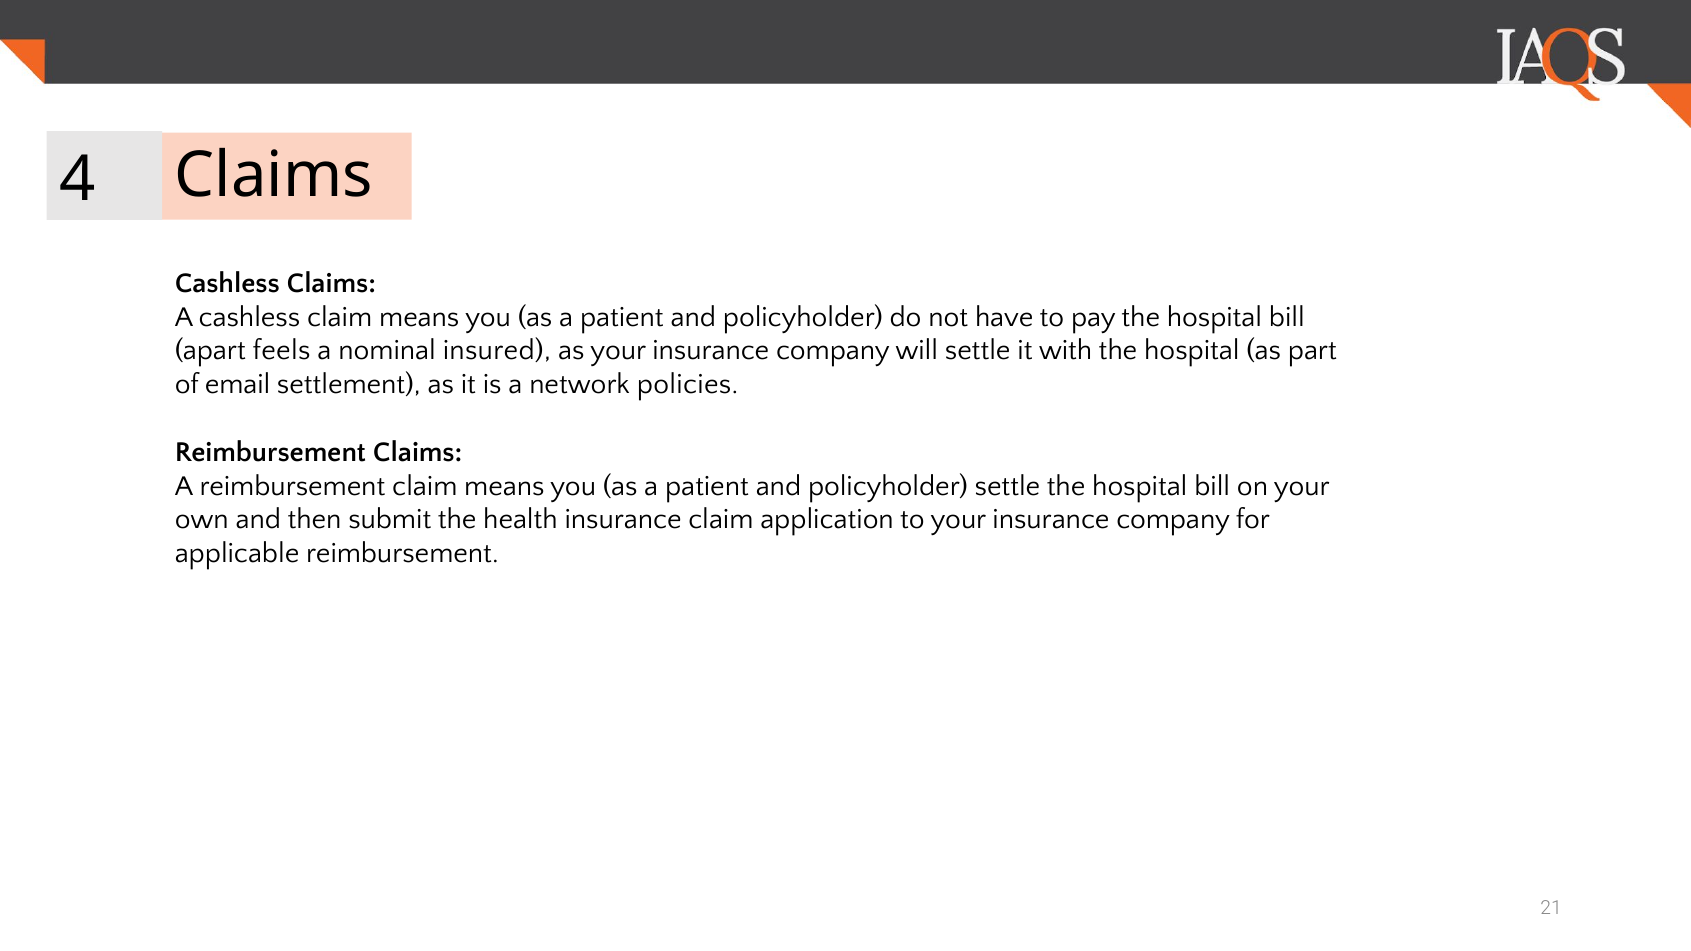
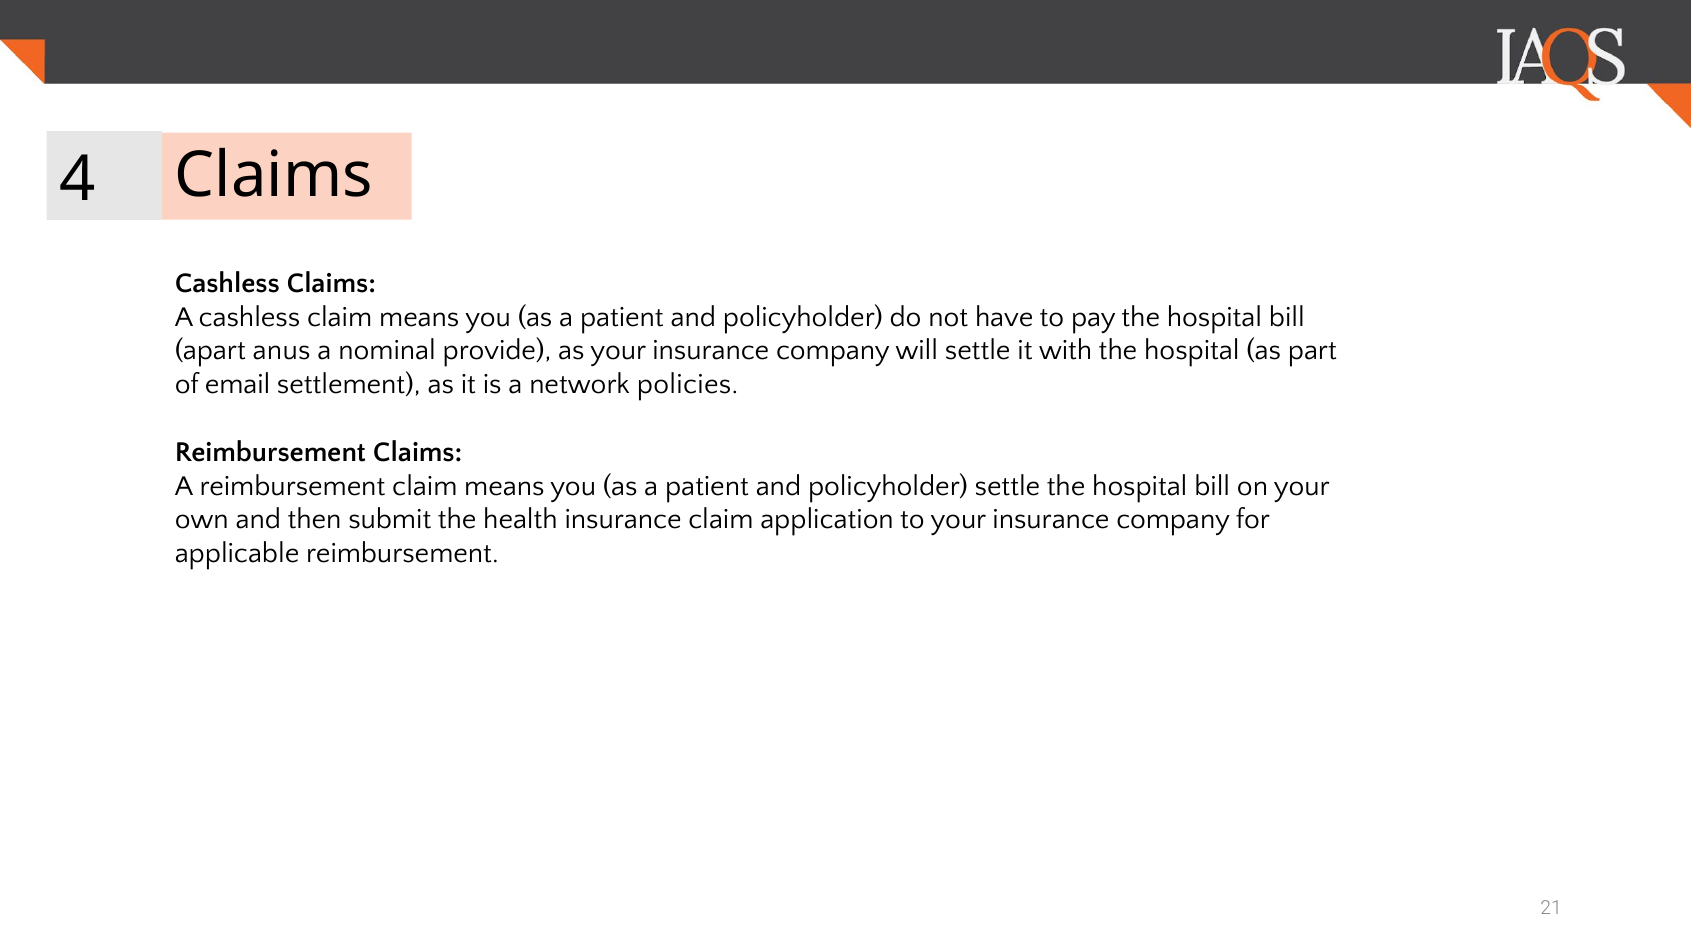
feels: feels -> anus
insured: insured -> provide
